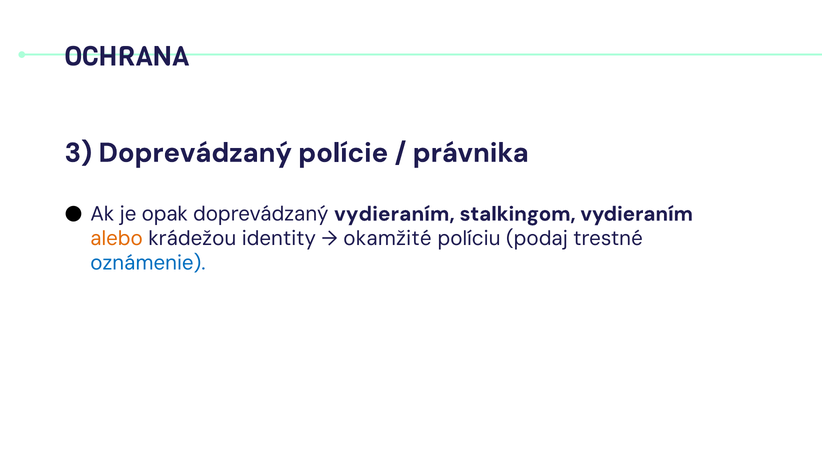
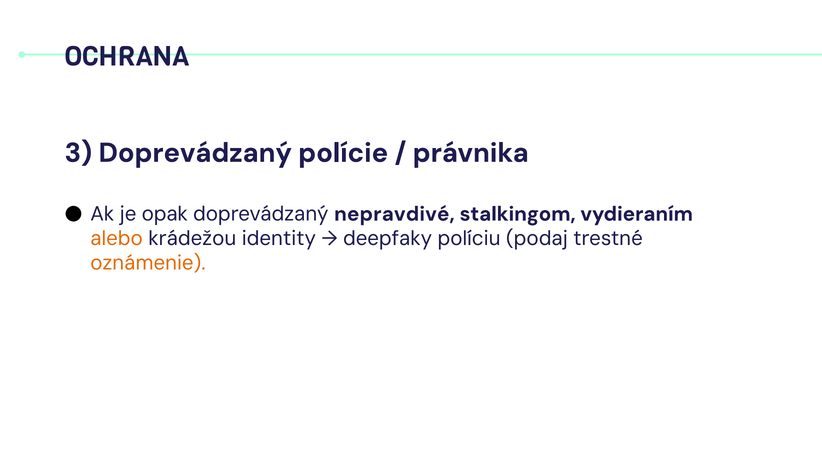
doprevádzaný vydieraním: vydieraním -> nepravdivé
okamžité: okamžité -> deepfaky
oznámenie colour: blue -> orange
